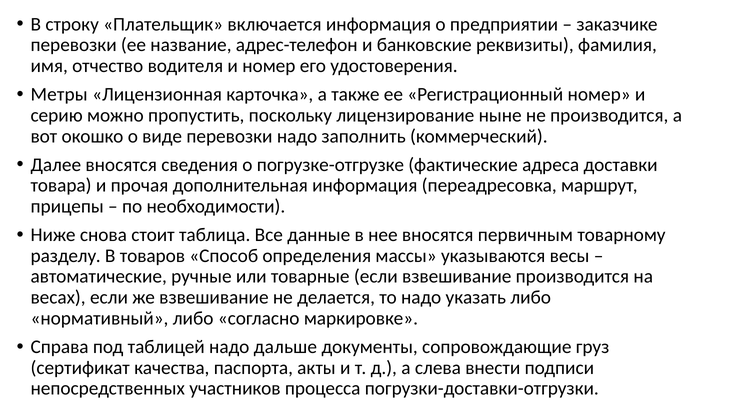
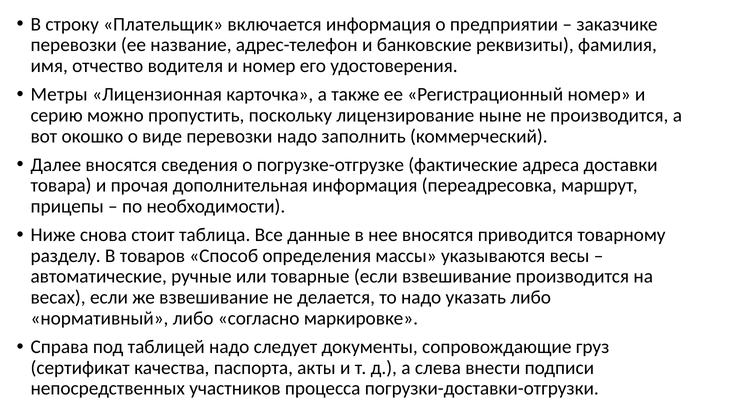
первичным: первичным -> приводится
дальше: дальше -> следует
